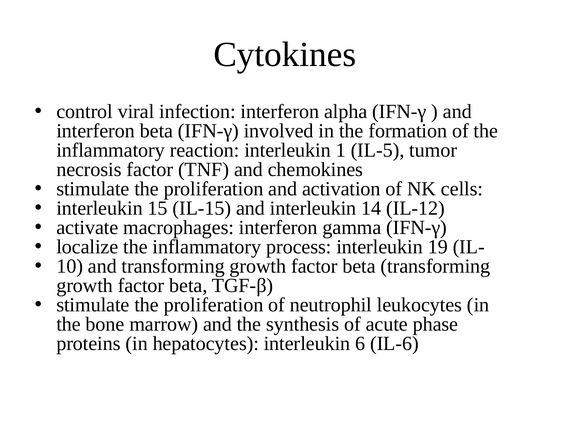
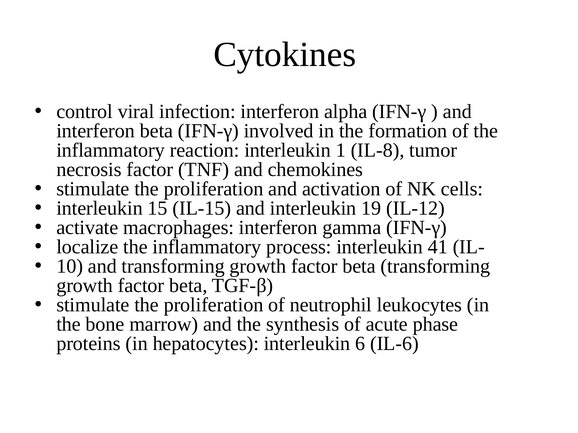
IL-5: IL-5 -> IL-8
14: 14 -> 19
19: 19 -> 41
